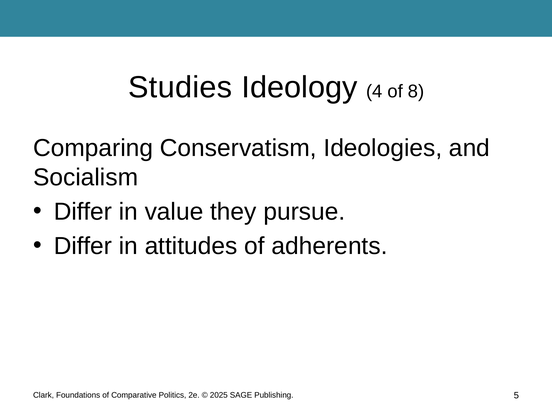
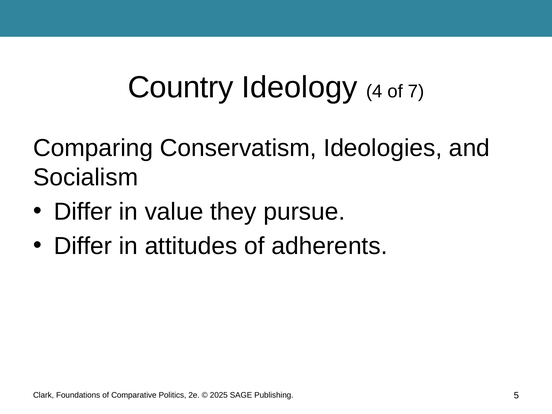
Studies: Studies -> Country
8: 8 -> 7
